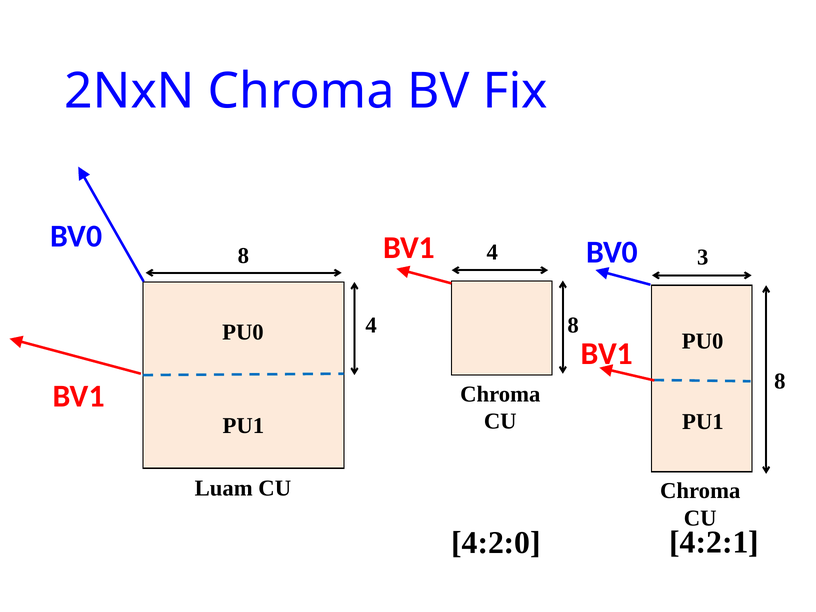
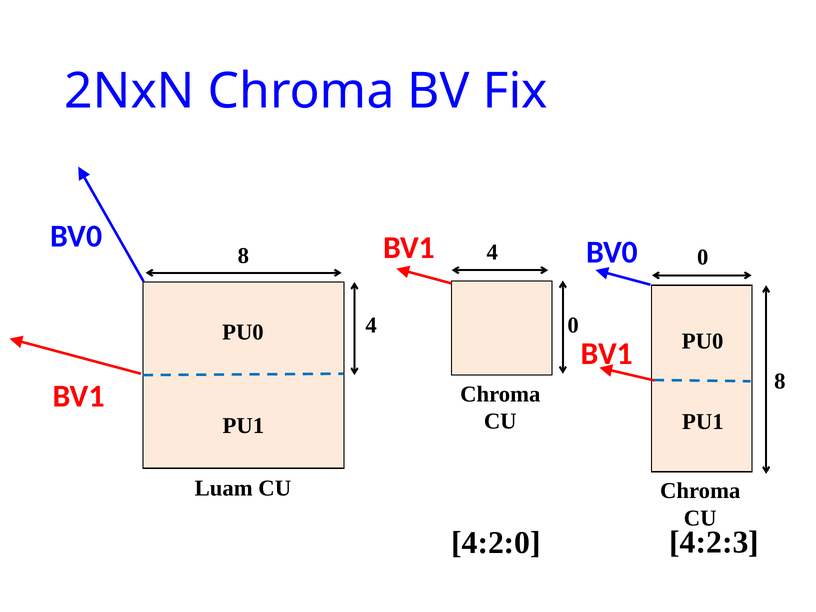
3 at (703, 257): 3 -> 0
8 at (573, 325): 8 -> 0
4:2:1: 4:2:1 -> 4:2:3
